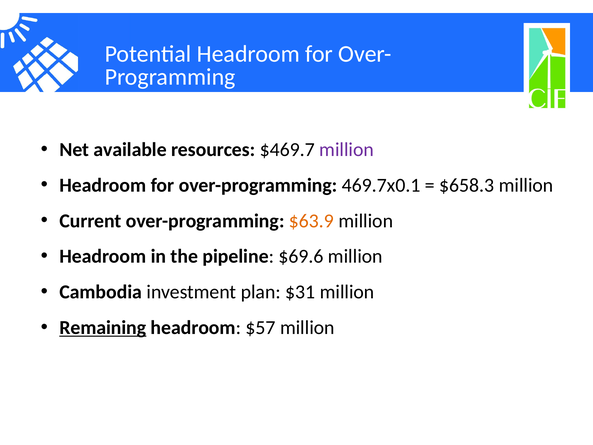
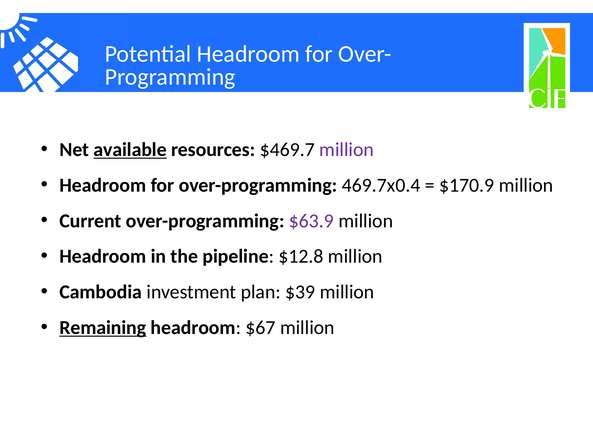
available underline: none -> present
469.7x0.1: 469.7x0.1 -> 469.7x0.4
$658.3: $658.3 -> $170.9
$63.9 colour: orange -> purple
$69.6: $69.6 -> $12.8
$31: $31 -> $39
$57: $57 -> $67
